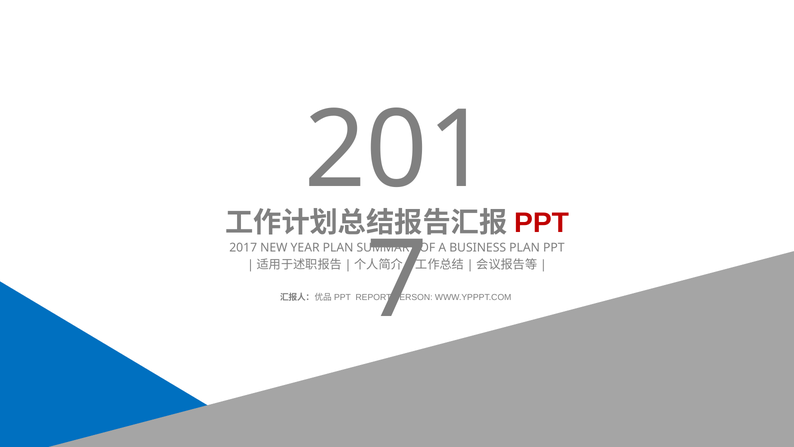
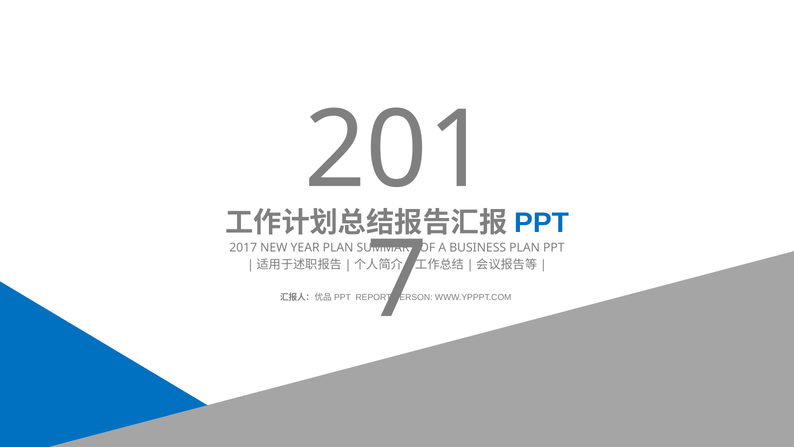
PPT at (542, 222) colour: red -> blue
